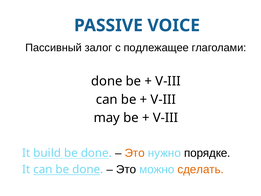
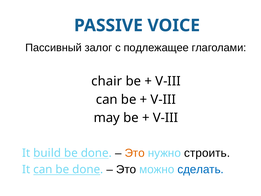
done at (107, 81): done -> chair
порядке: порядке -> строить
сделать colour: orange -> blue
